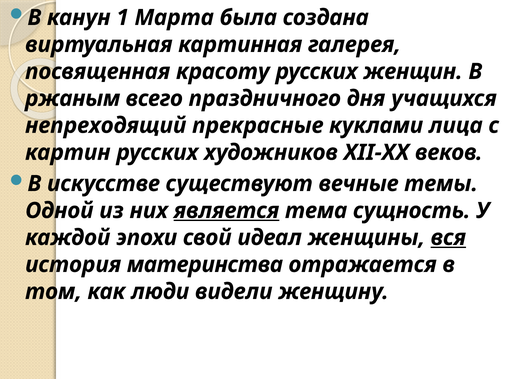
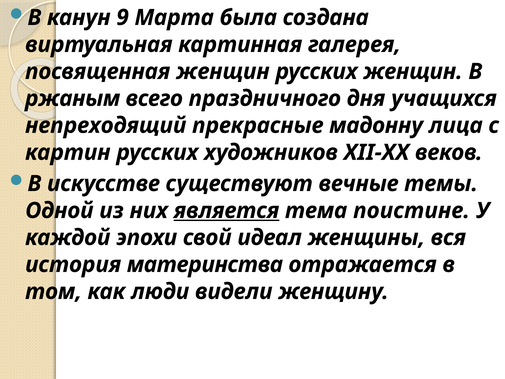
1: 1 -> 9
посвященная красоту: красоту -> женщин
куклами: куклами -> мадонну
сущность: сущность -> поистине
вся underline: present -> none
